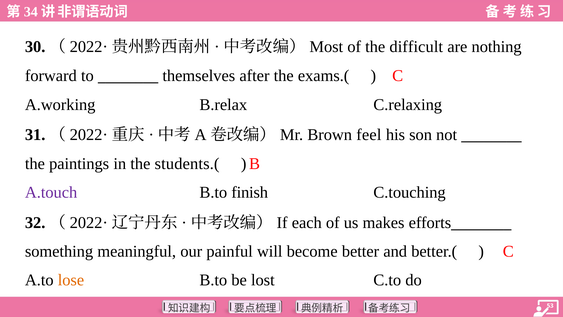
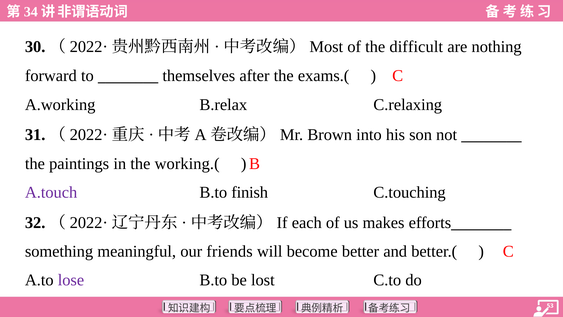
feel: feel -> into
students.(: students.( -> working.(
painful: painful -> friends
lose colour: orange -> purple
